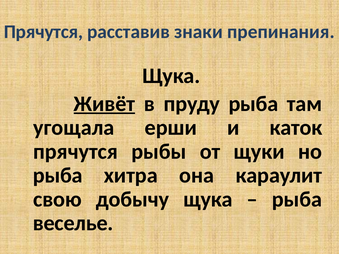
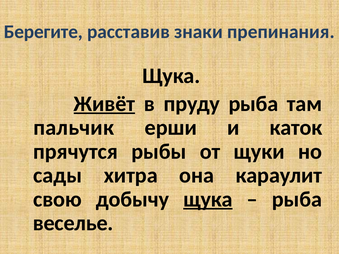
Прячутся at (43, 32): Прячутся -> Берегите
угощала: угощала -> пальчик
рыба at (58, 176): рыба -> сады
щука at (208, 199) underline: none -> present
